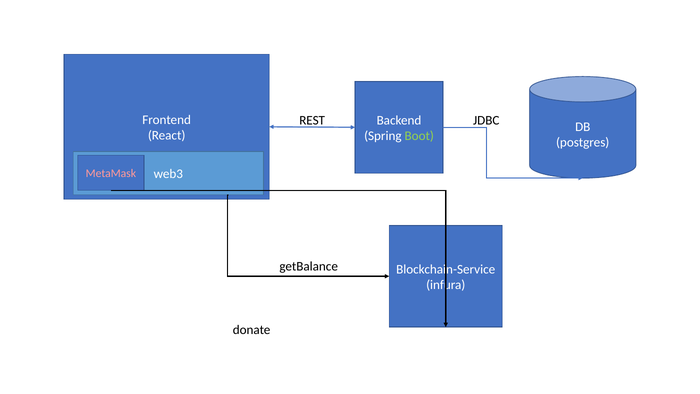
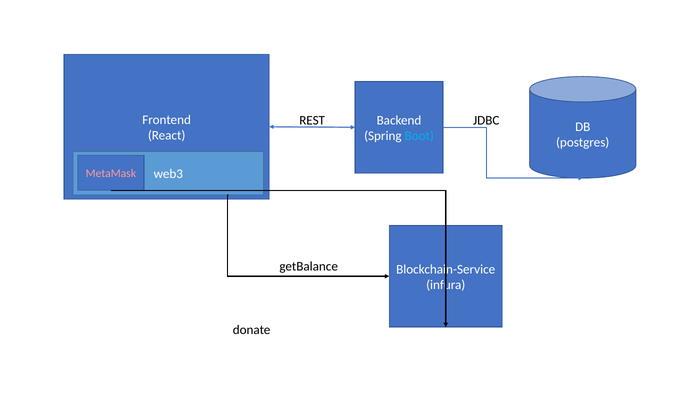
Boot colour: light green -> light blue
